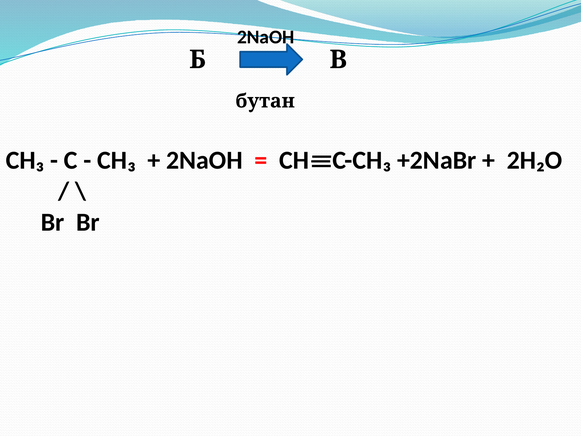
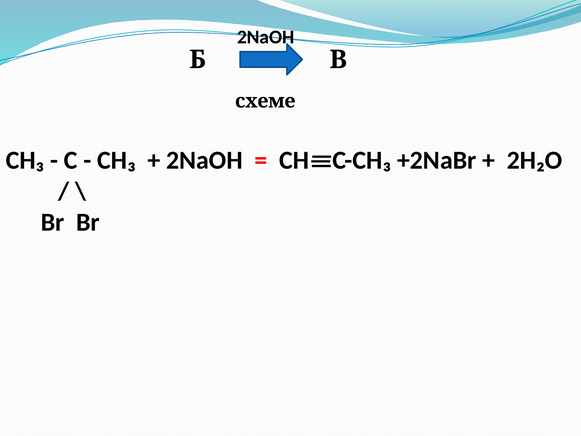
бутан: бутан -> схеме
